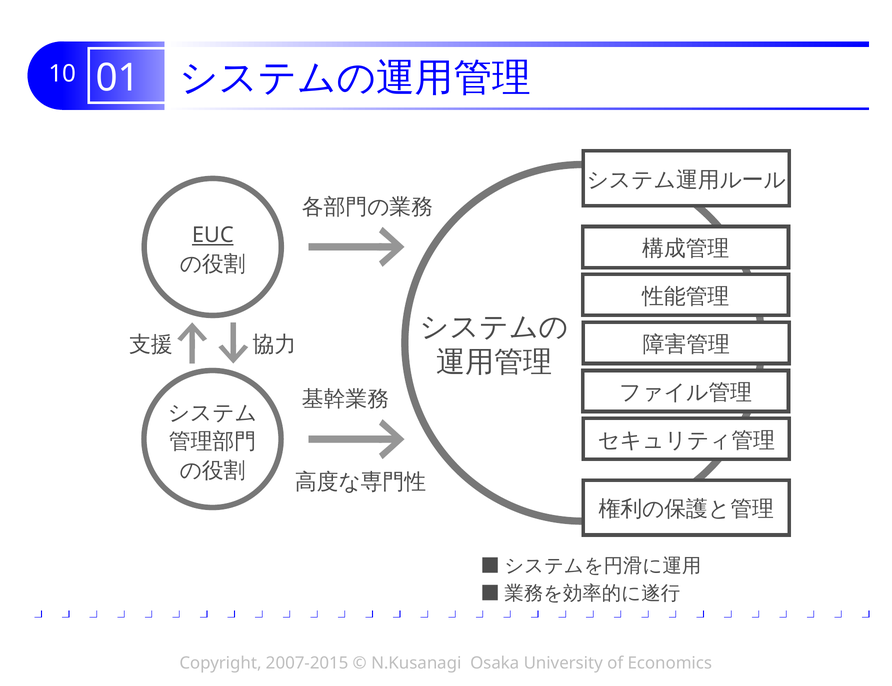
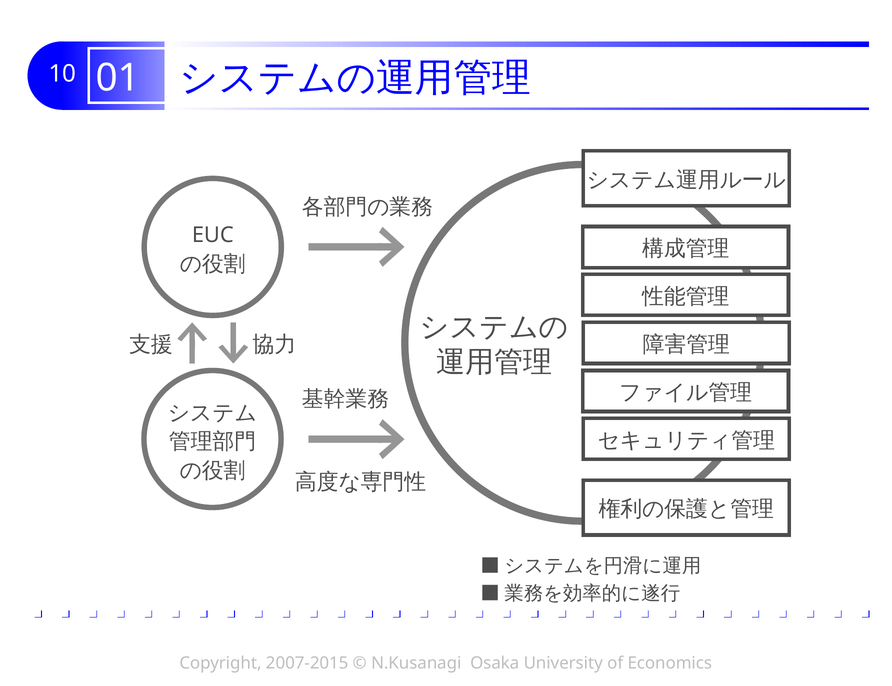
EUC underline: present -> none
